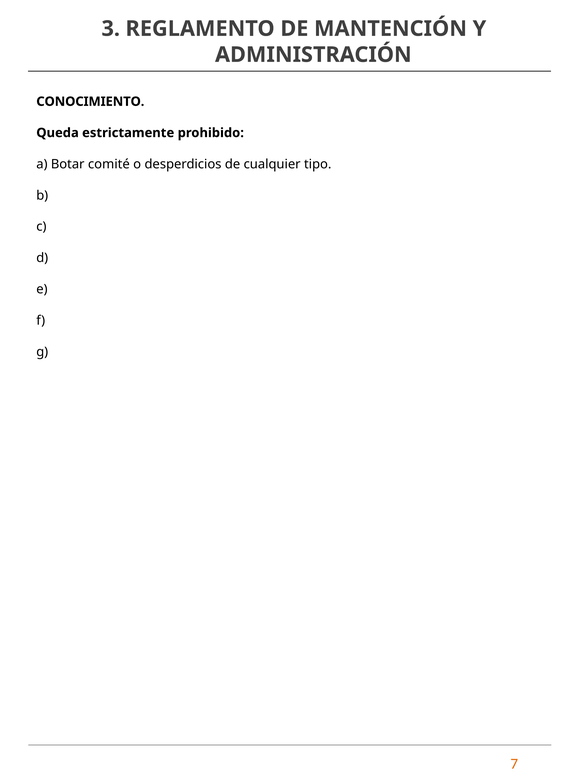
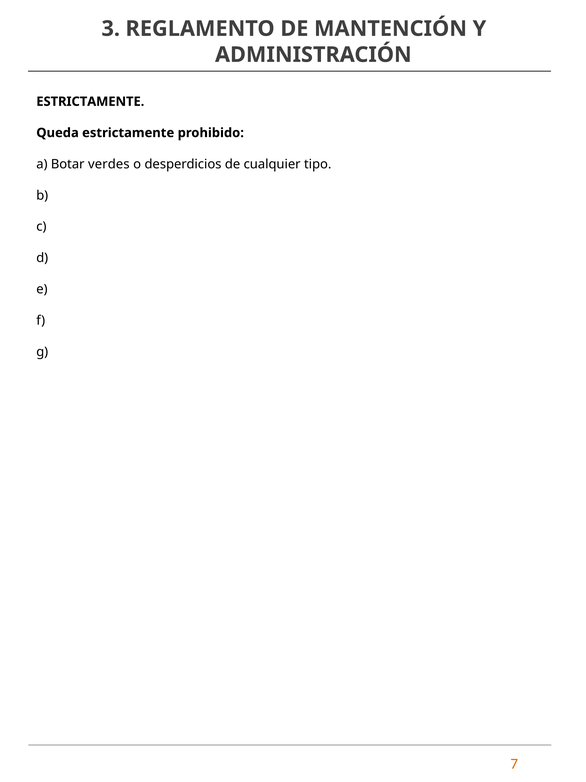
CONOCIMIENTO at (90, 101): CONOCIMIENTO -> ESTRICTAMENTE
comité: comité -> verdes
